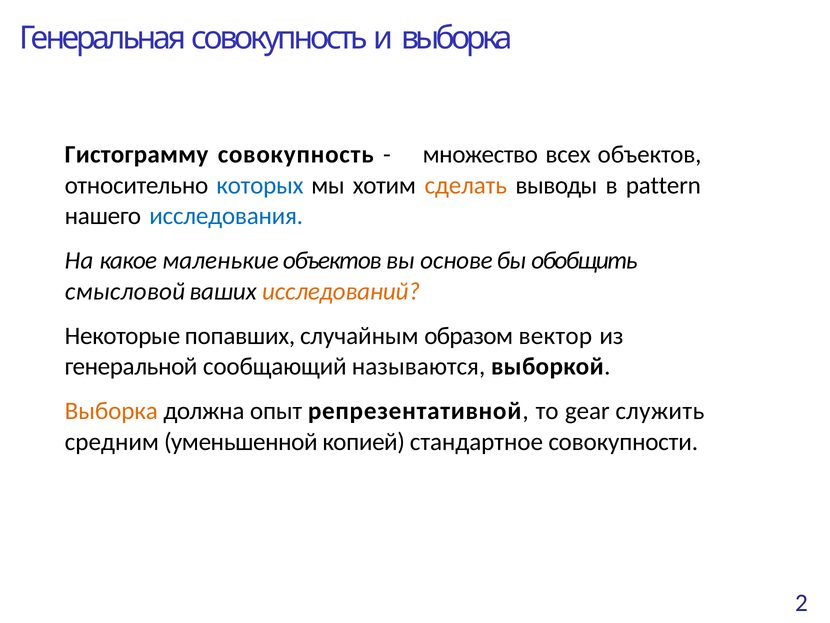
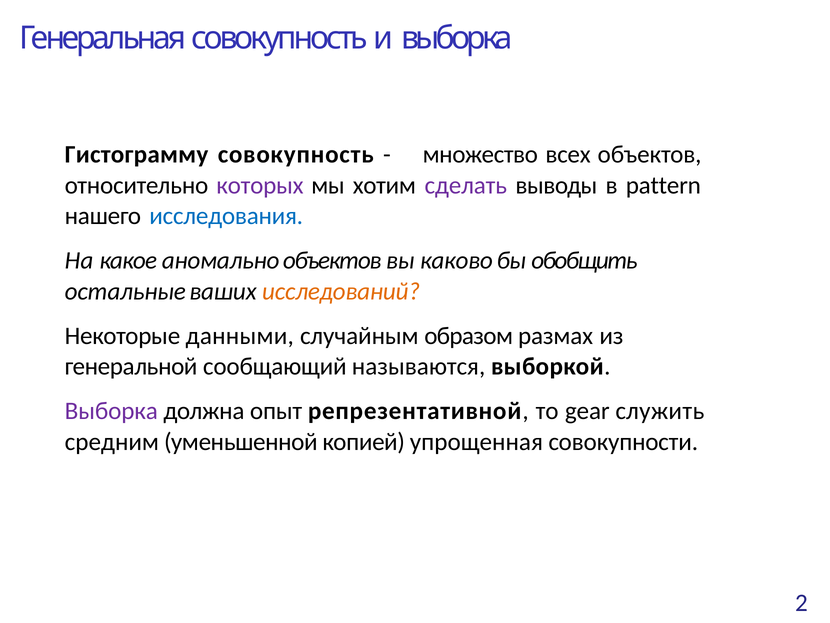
которых colour: blue -> purple
сделать colour: orange -> purple
маленькие: маленькие -> аномально
основе: основе -> каково
смысловой: смысловой -> остальные
попавших: попавших -> данными
вектор: вектор -> размах
Выборка at (111, 411) colour: orange -> purple
стандартное: стандартное -> упрощенная
